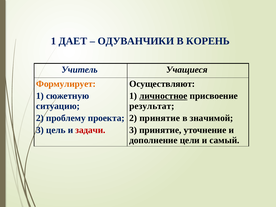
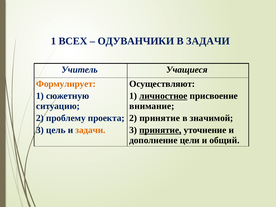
ДАЕТ: ДАЕТ -> ВСЕХ
В КОРЕНЬ: КОРЕНЬ -> ЗАДАЧИ
результат: результат -> внимание
задачи at (90, 130) colour: red -> orange
принятие at (160, 130) underline: none -> present
самый: самый -> общий
